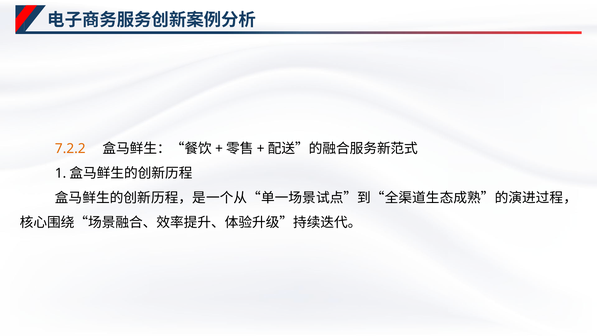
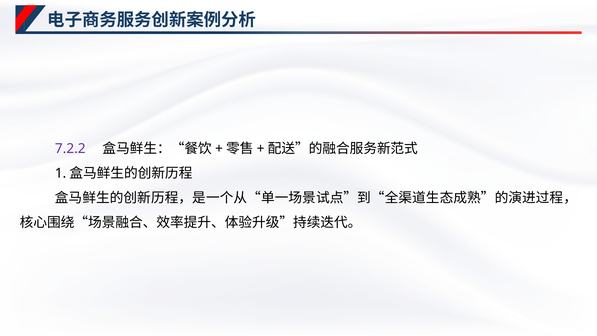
7.2.2 colour: orange -> purple
